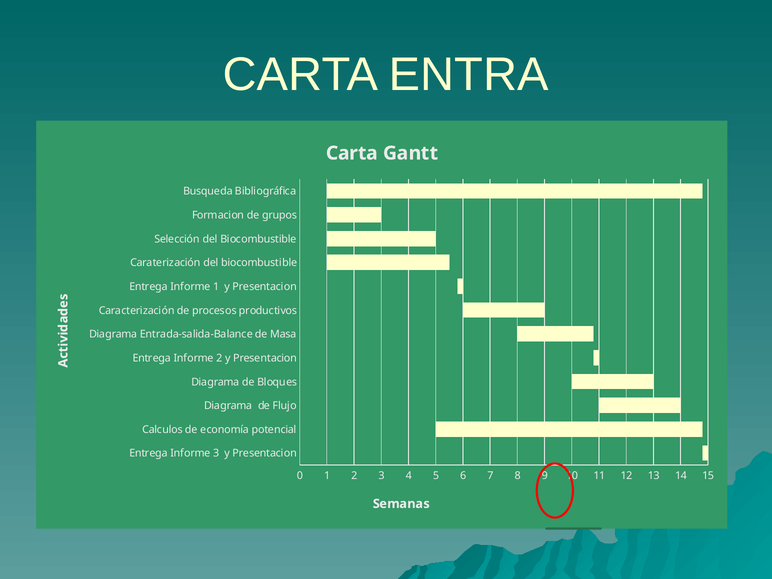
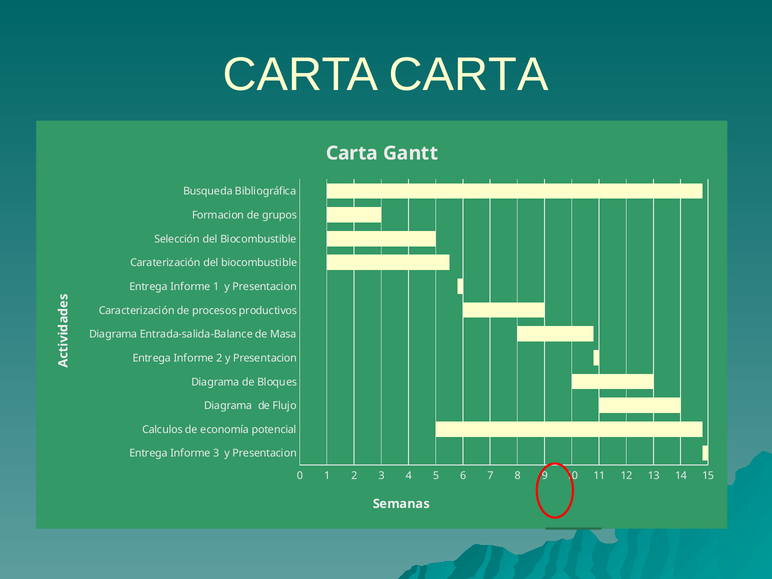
CARTA ENTRA: ENTRA -> CARTA
